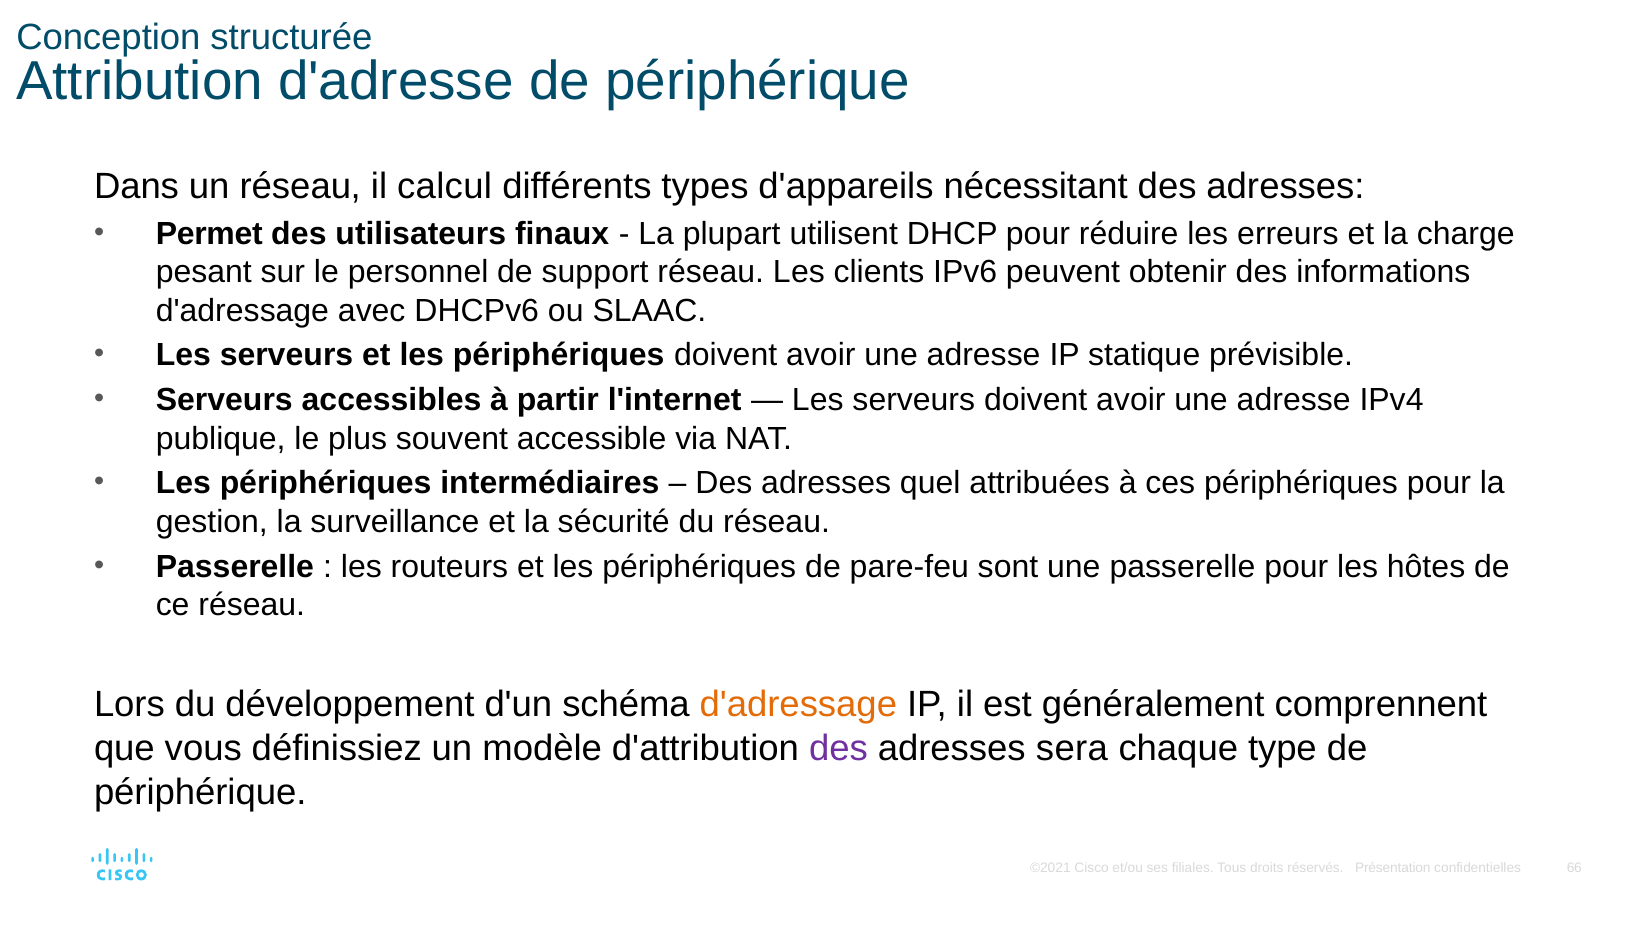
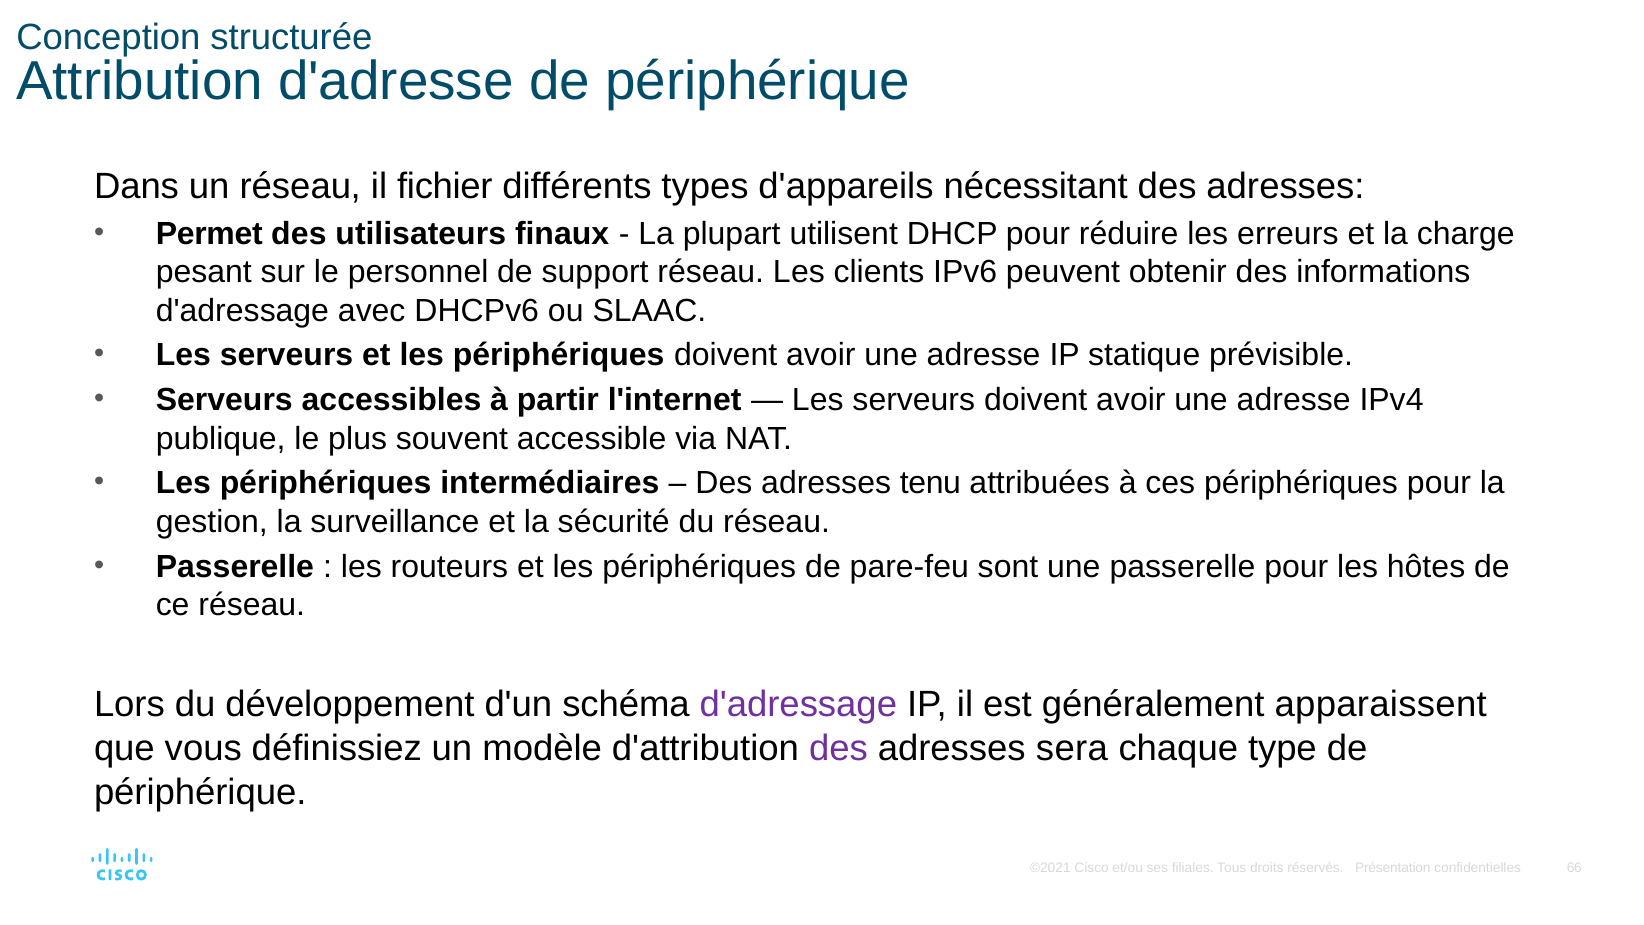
calcul: calcul -> fichier
quel: quel -> tenu
d'adressage at (798, 705) colour: orange -> purple
comprennent: comprennent -> apparaissent
